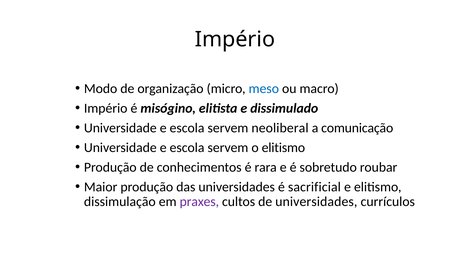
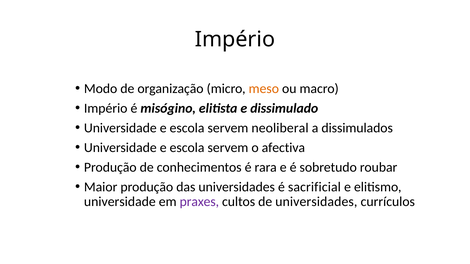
meso colour: blue -> orange
comunicação: comunicação -> dissimulados
o elitismo: elitismo -> afectiva
dissimulação at (120, 202): dissimulação -> universidade
